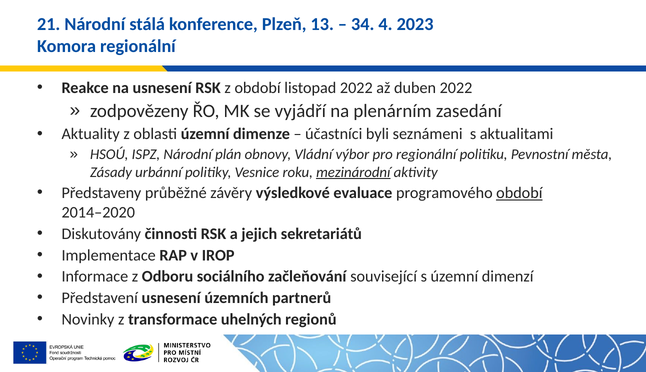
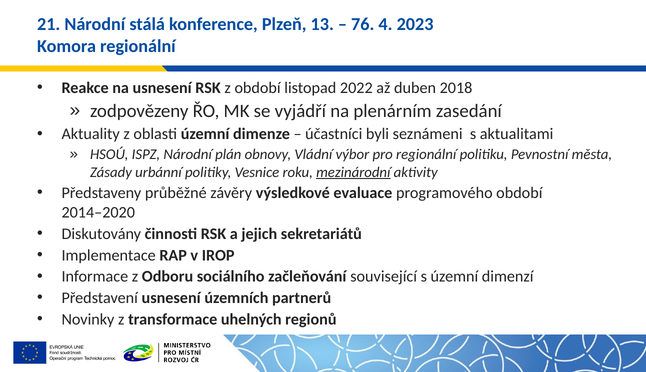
34: 34 -> 76
duben 2022: 2022 -> 2018
období at (519, 193) underline: present -> none
